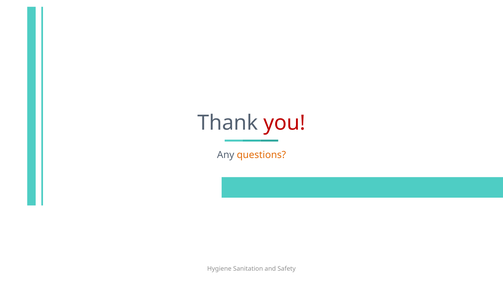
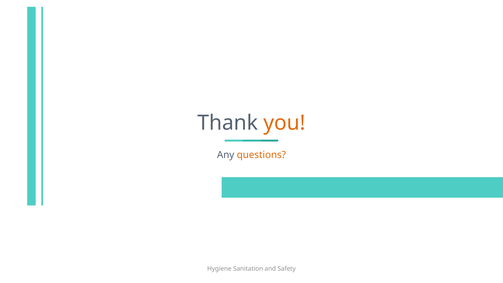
you colour: red -> orange
